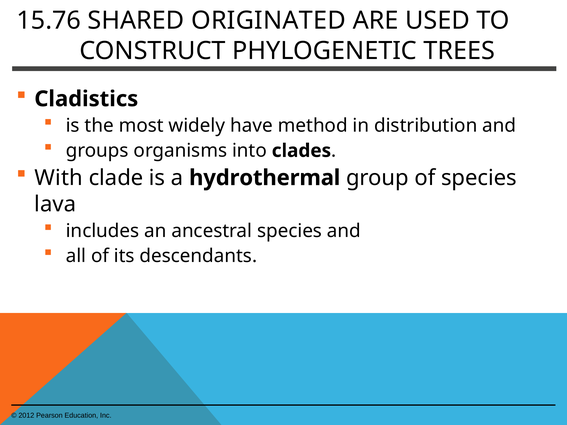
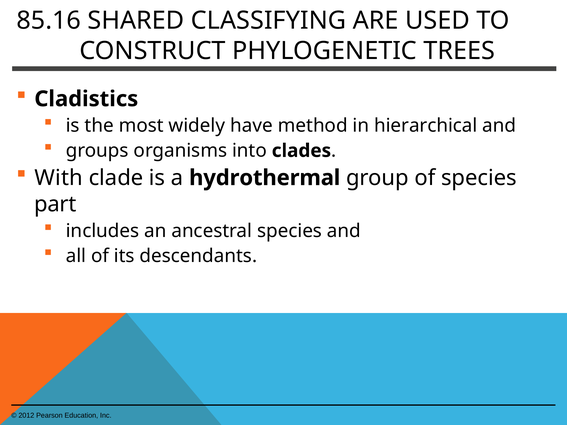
15.76: 15.76 -> 85.16
ORIGINATED: ORIGINATED -> CLASSIFYING
distribution: distribution -> hierarchical
lava: lava -> part
